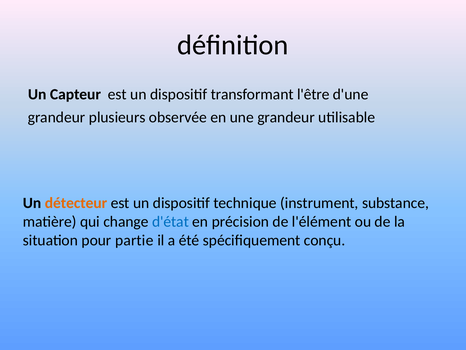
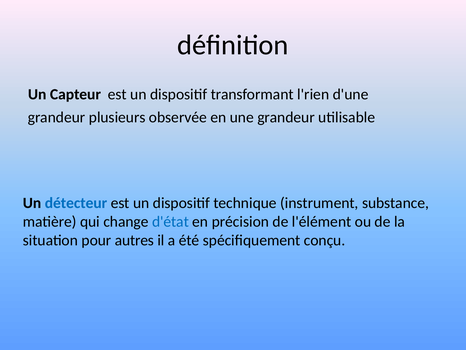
l'être: l'être -> l'rien
détecteur colour: orange -> blue
partie: partie -> autres
